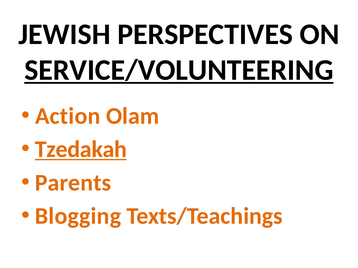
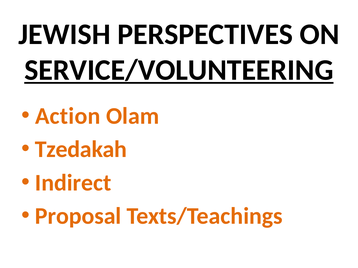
Tzedakah underline: present -> none
Parents: Parents -> Indirect
Blogging: Blogging -> Proposal
